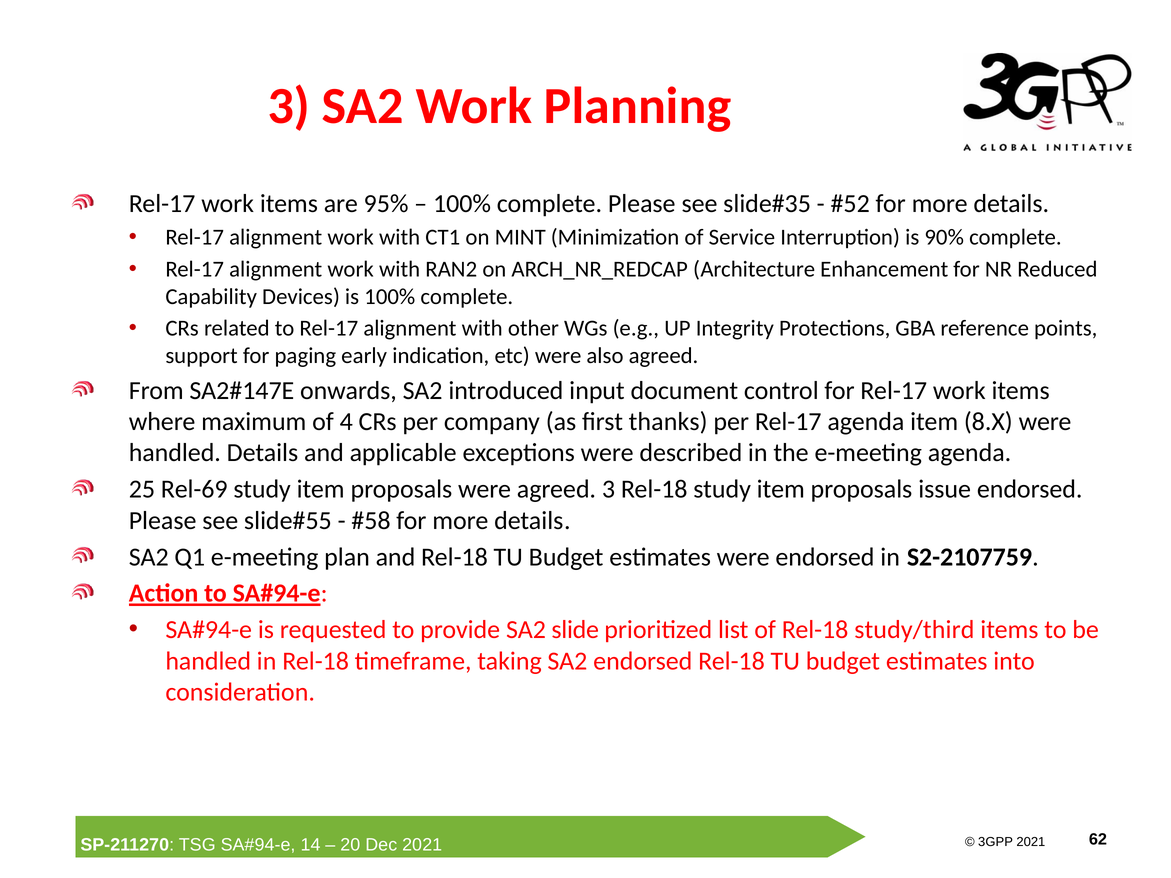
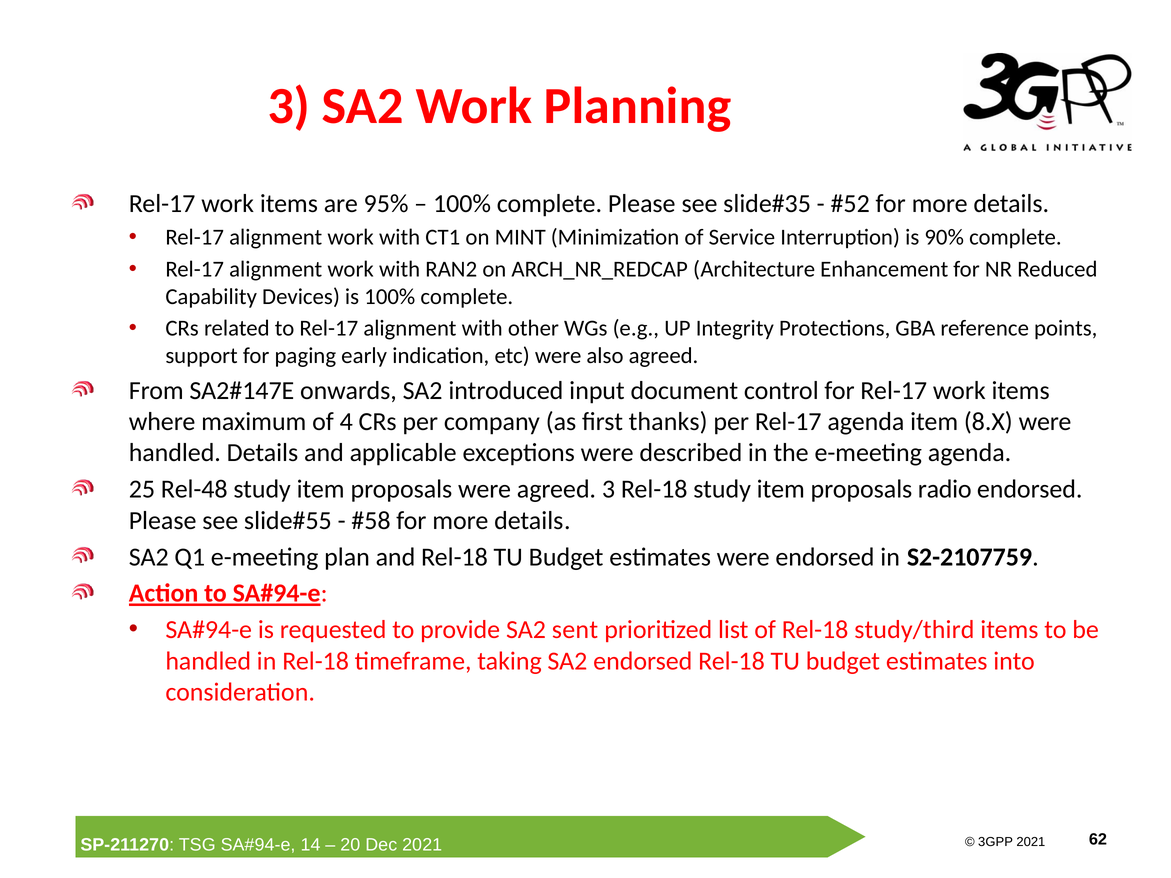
Rel-69: Rel-69 -> Rel-48
issue: issue -> radio
slide: slide -> sent
